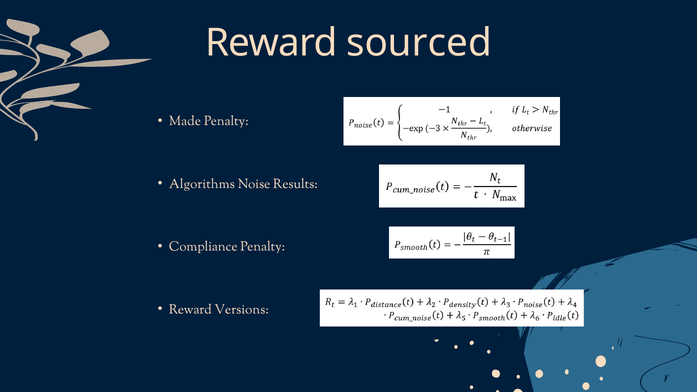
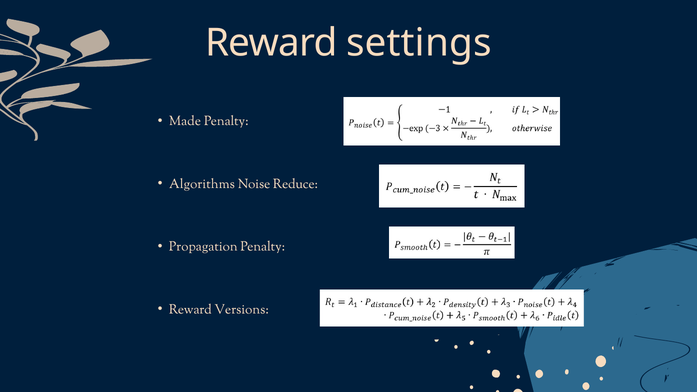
sourced: sourced -> settings
Results: Results -> Reduce
Compliance: Compliance -> Propagation
